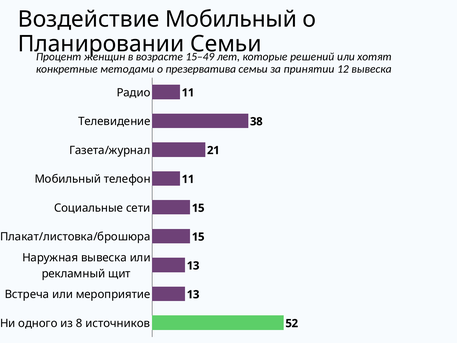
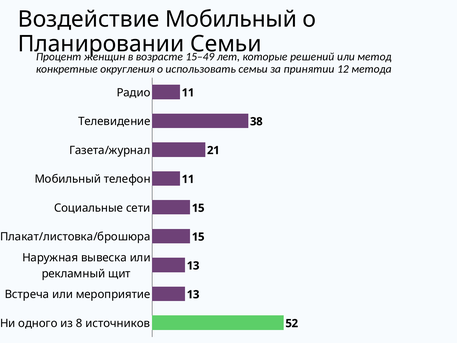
хотят: хотят -> метод
методами: методами -> округления
презерватива: презерватива -> использовать
12 вывеска: вывеска -> метода
